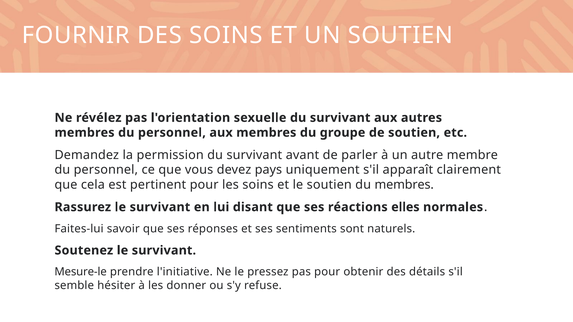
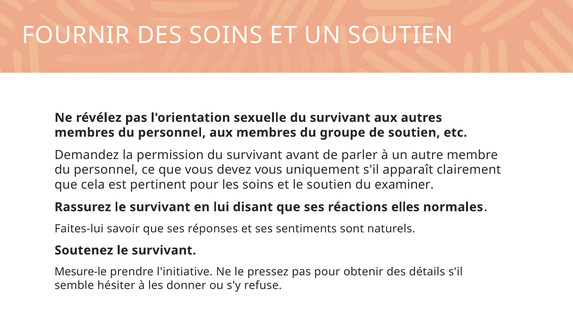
devez pays: pays -> vous
du membres: membres -> examiner
